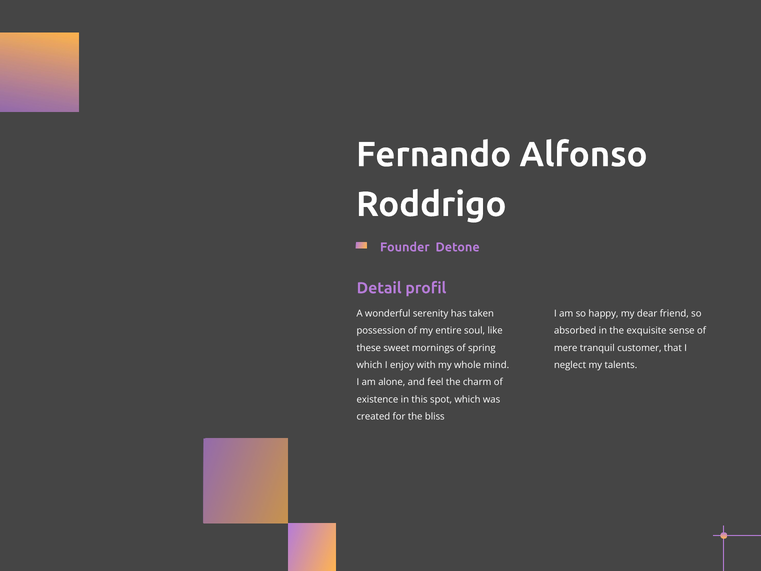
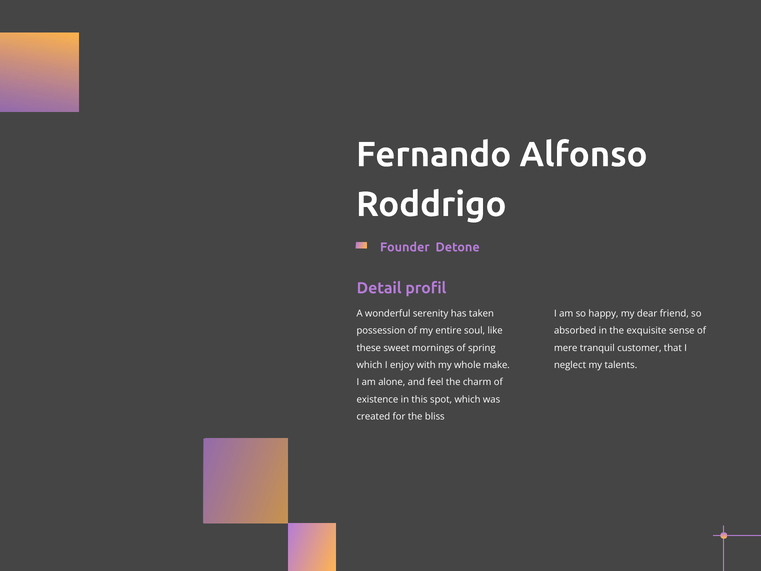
mind: mind -> make
